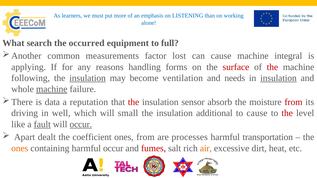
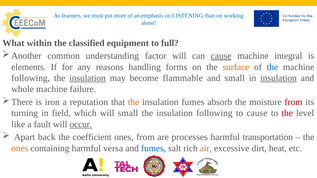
search: search -> within
occurred: occurred -> classified
measurements: measurements -> understanding
factor lost: lost -> will
cause at (221, 56) underline: none -> present
applying: applying -> elements
surface colour: red -> orange
the at (272, 67) colour: red -> blue
ventilation: ventilation -> flammable
and needs: needs -> small
machine at (52, 89) underline: present -> none
data: data -> iron
the at (134, 102) colour: red -> orange
insulation sensor: sensor -> fumes
driving: driving -> turning
well: well -> field
insulation additional: additional -> following
fault underline: present -> none
dealt: dealt -> back
harmful occur: occur -> versa
fumes at (154, 149) colour: red -> blue
